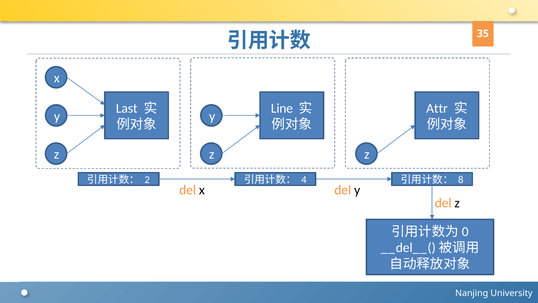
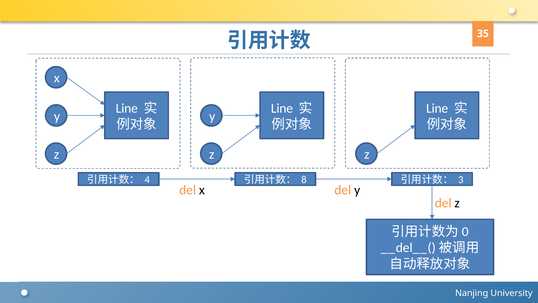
Last at (127, 108): Last -> Line
Attr at (437, 108): Attr -> Line
2: 2 -> 4
4: 4 -> 8
8: 8 -> 3
